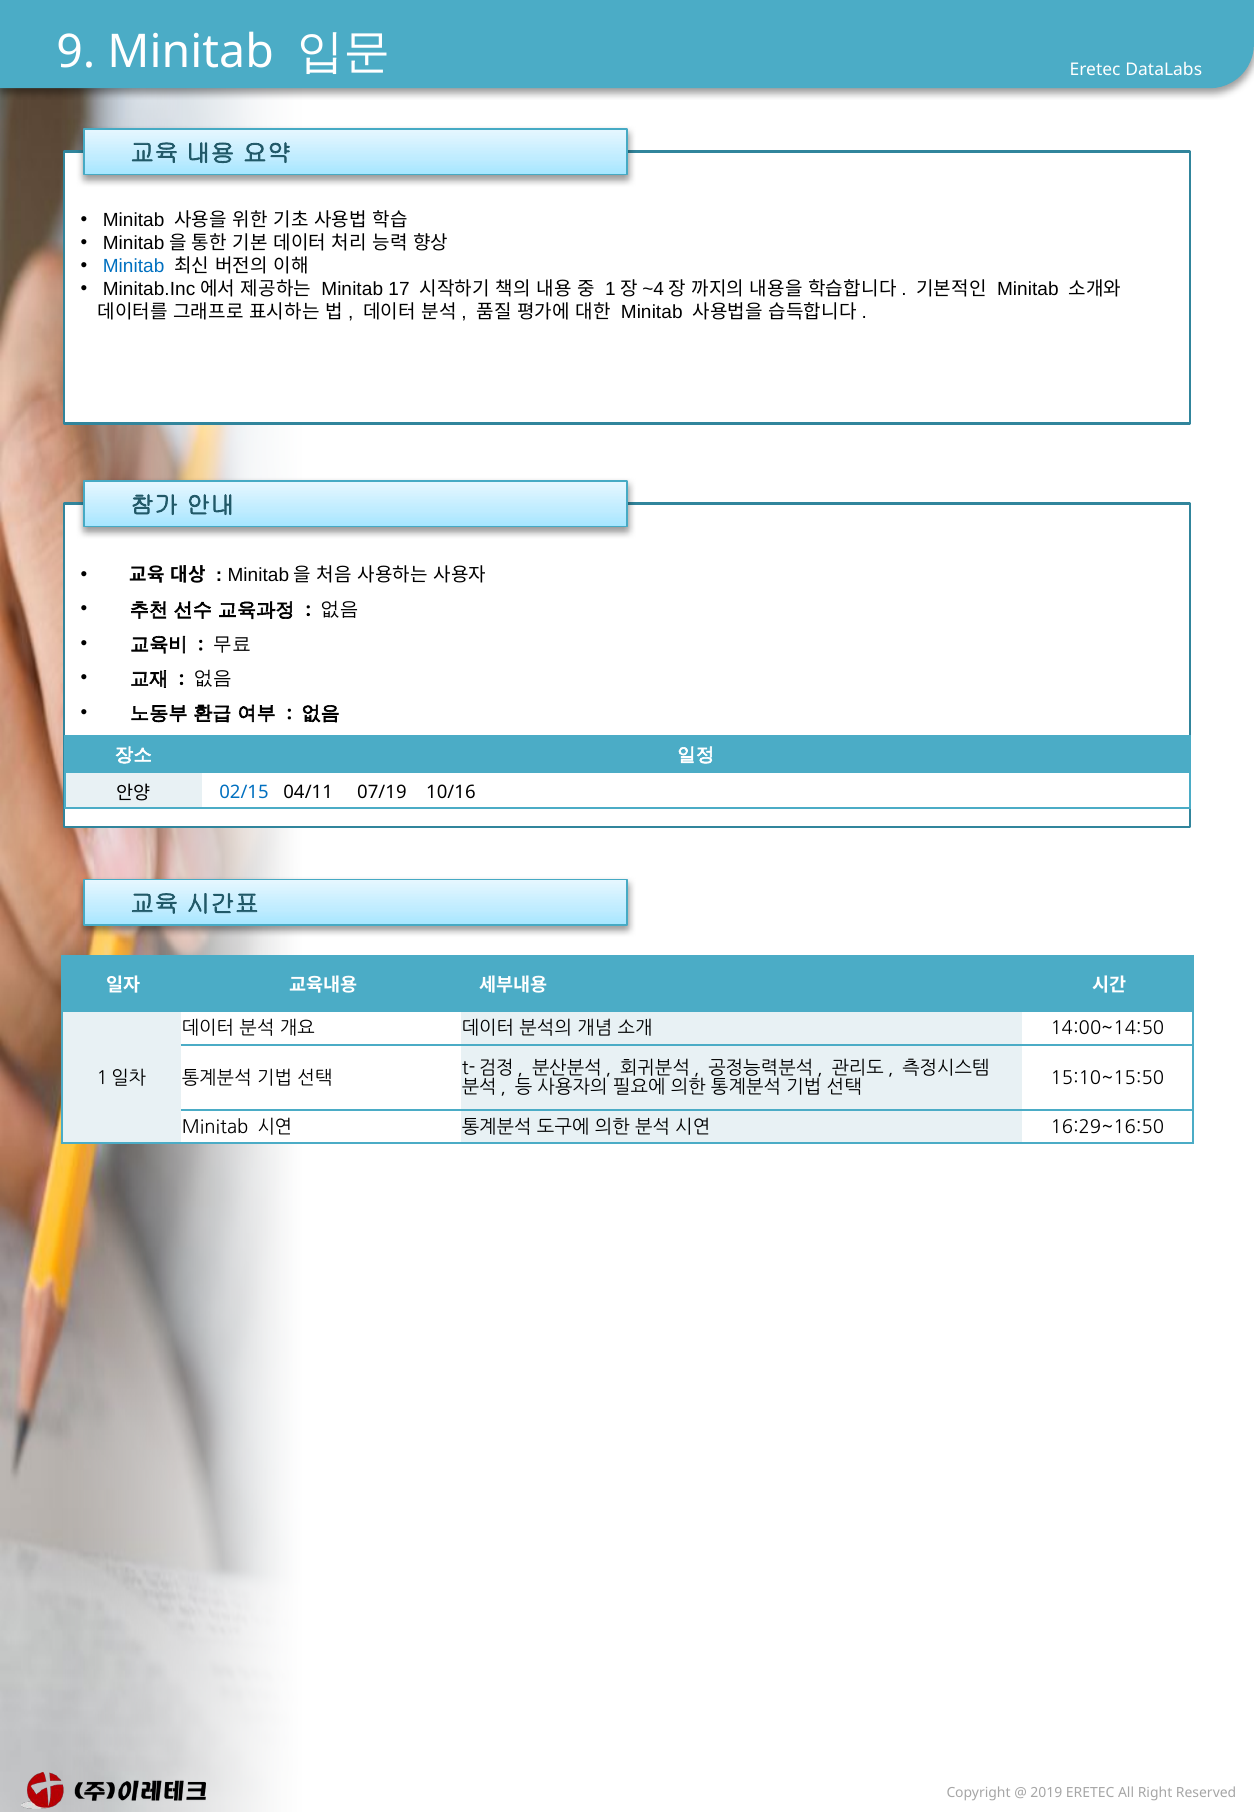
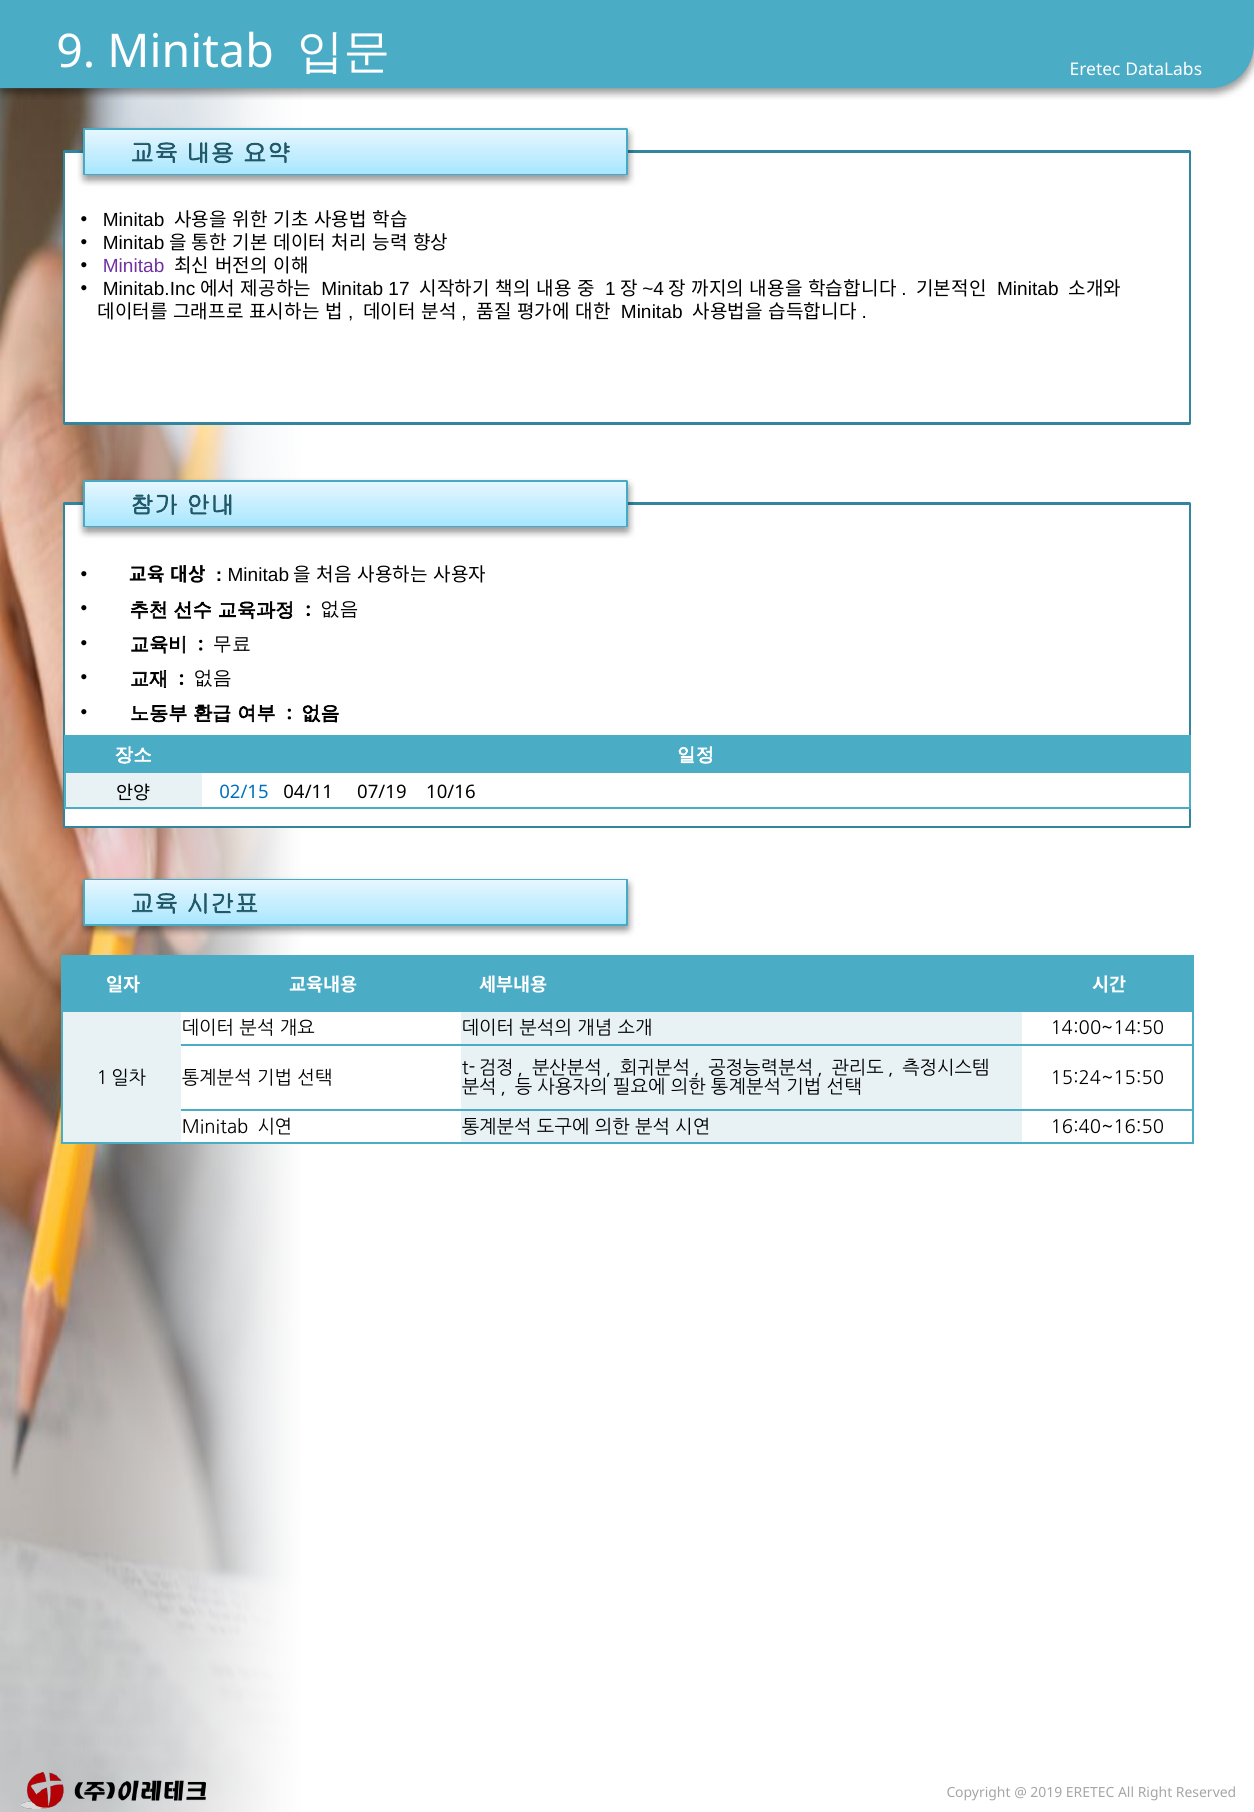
Minitab at (134, 266) colour: blue -> purple
15:10~15:50: 15:10~15:50 -> 15:24~15:50
16:29~16:50: 16:29~16:50 -> 16:40~16:50
